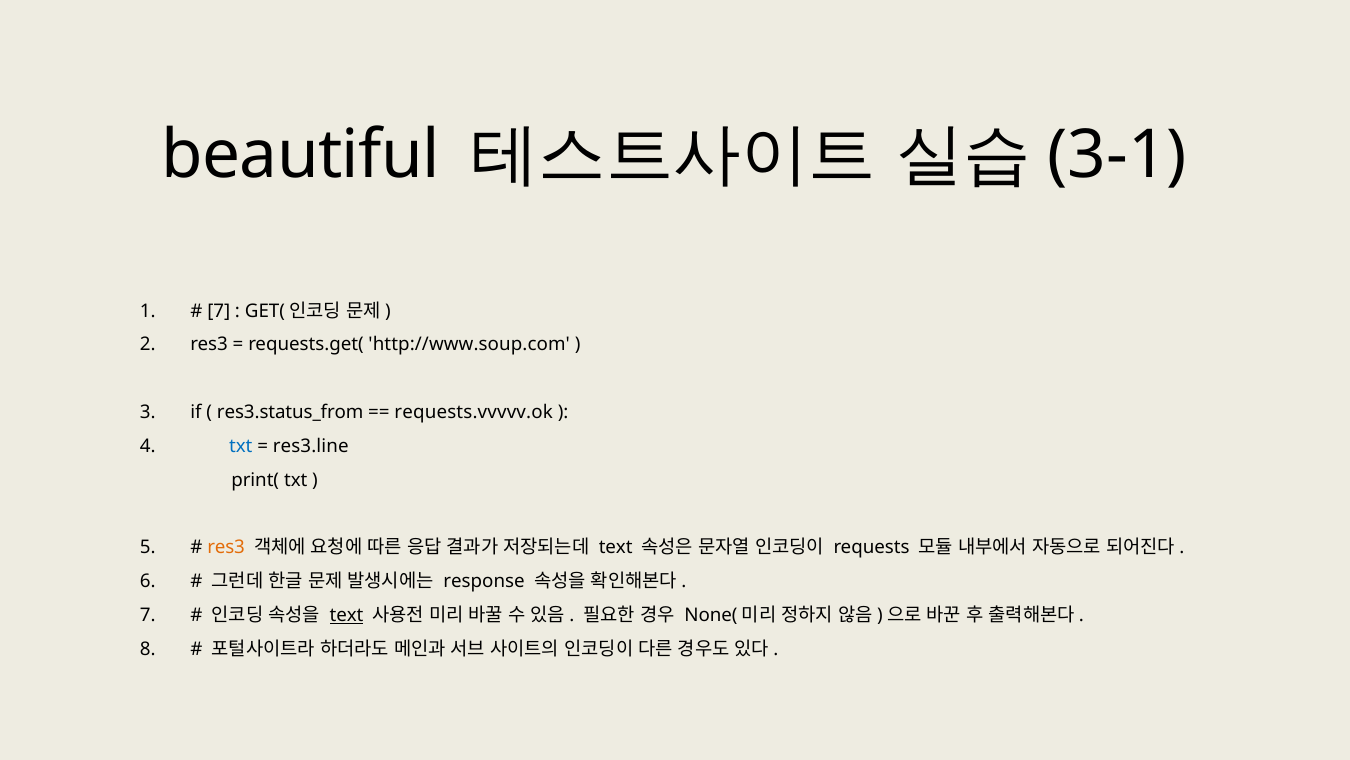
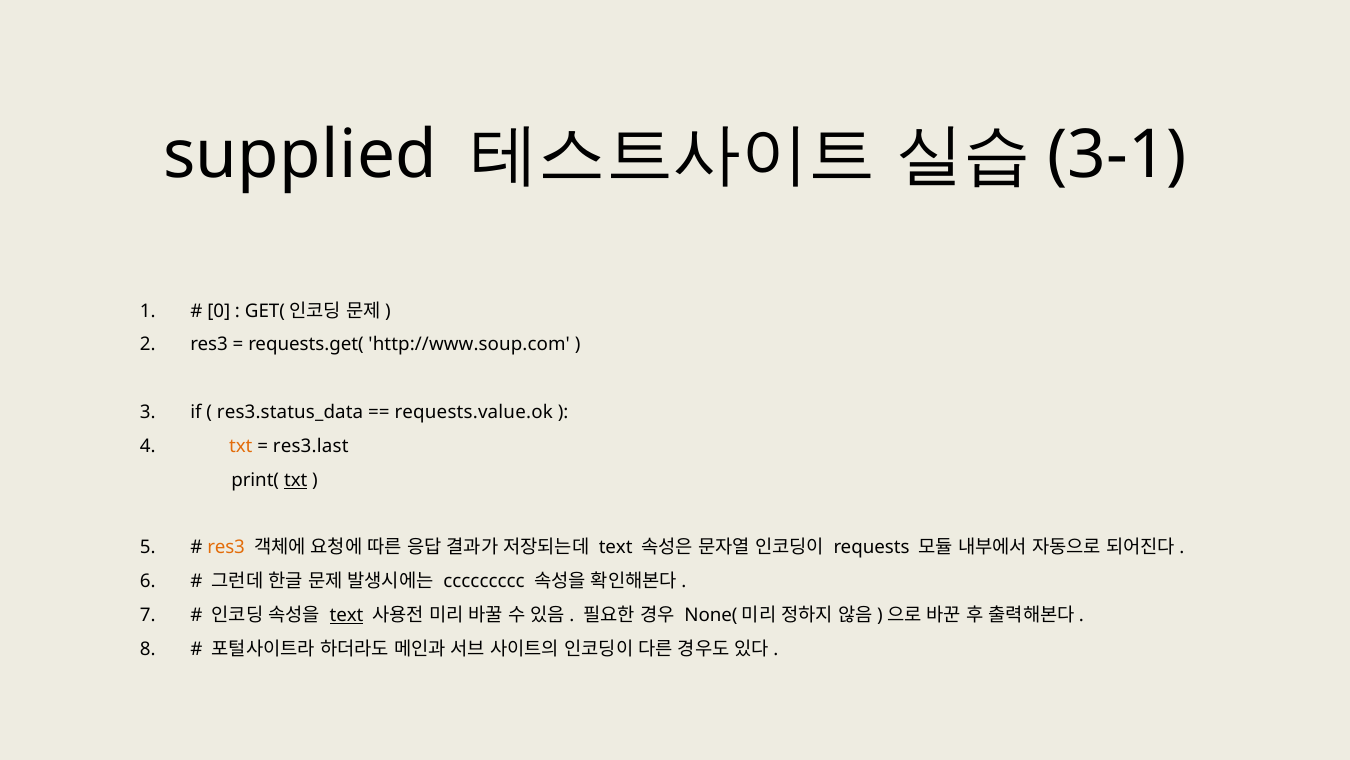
beautiful: beautiful -> supplied
7 at (219, 311): 7 -> 0
res3.status_from: res3.status_from -> res3.status_data
requests.vvvvv.ok: requests.vvvvv.ok -> requests.value.ok
txt at (241, 446) colour: blue -> orange
res3.line: res3.line -> res3.last
txt at (296, 480) underline: none -> present
response: response -> ccccccccc
